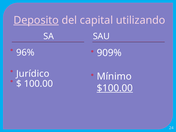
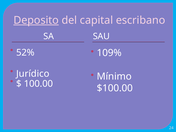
utilizando: utilizando -> escribano
96%: 96% -> 52%
909%: 909% -> 109%
$100.00 underline: present -> none
